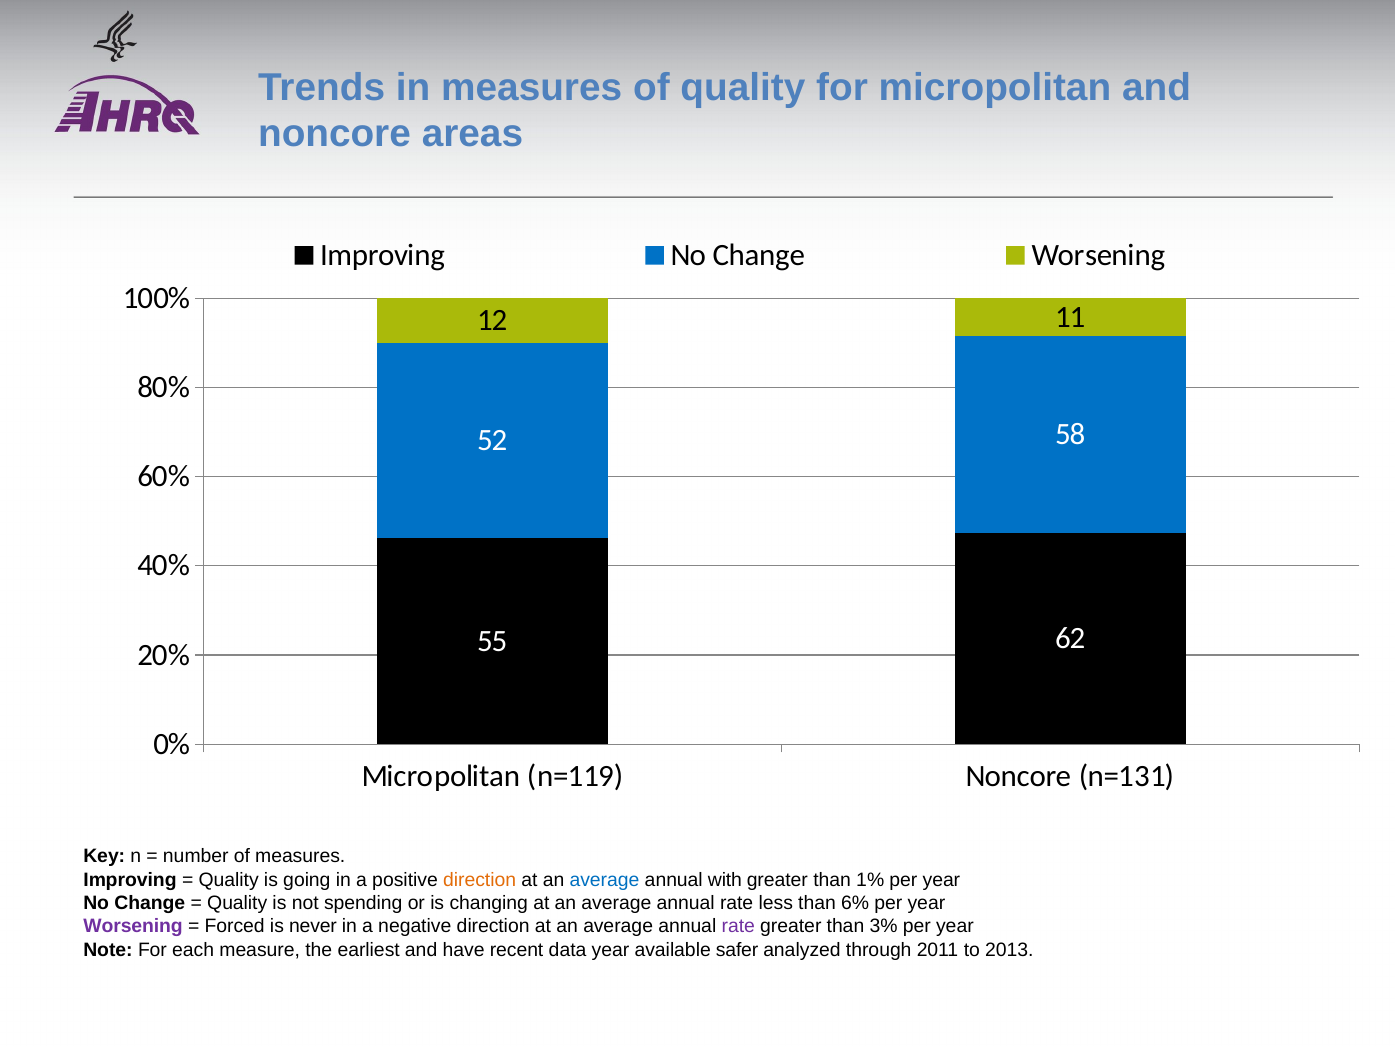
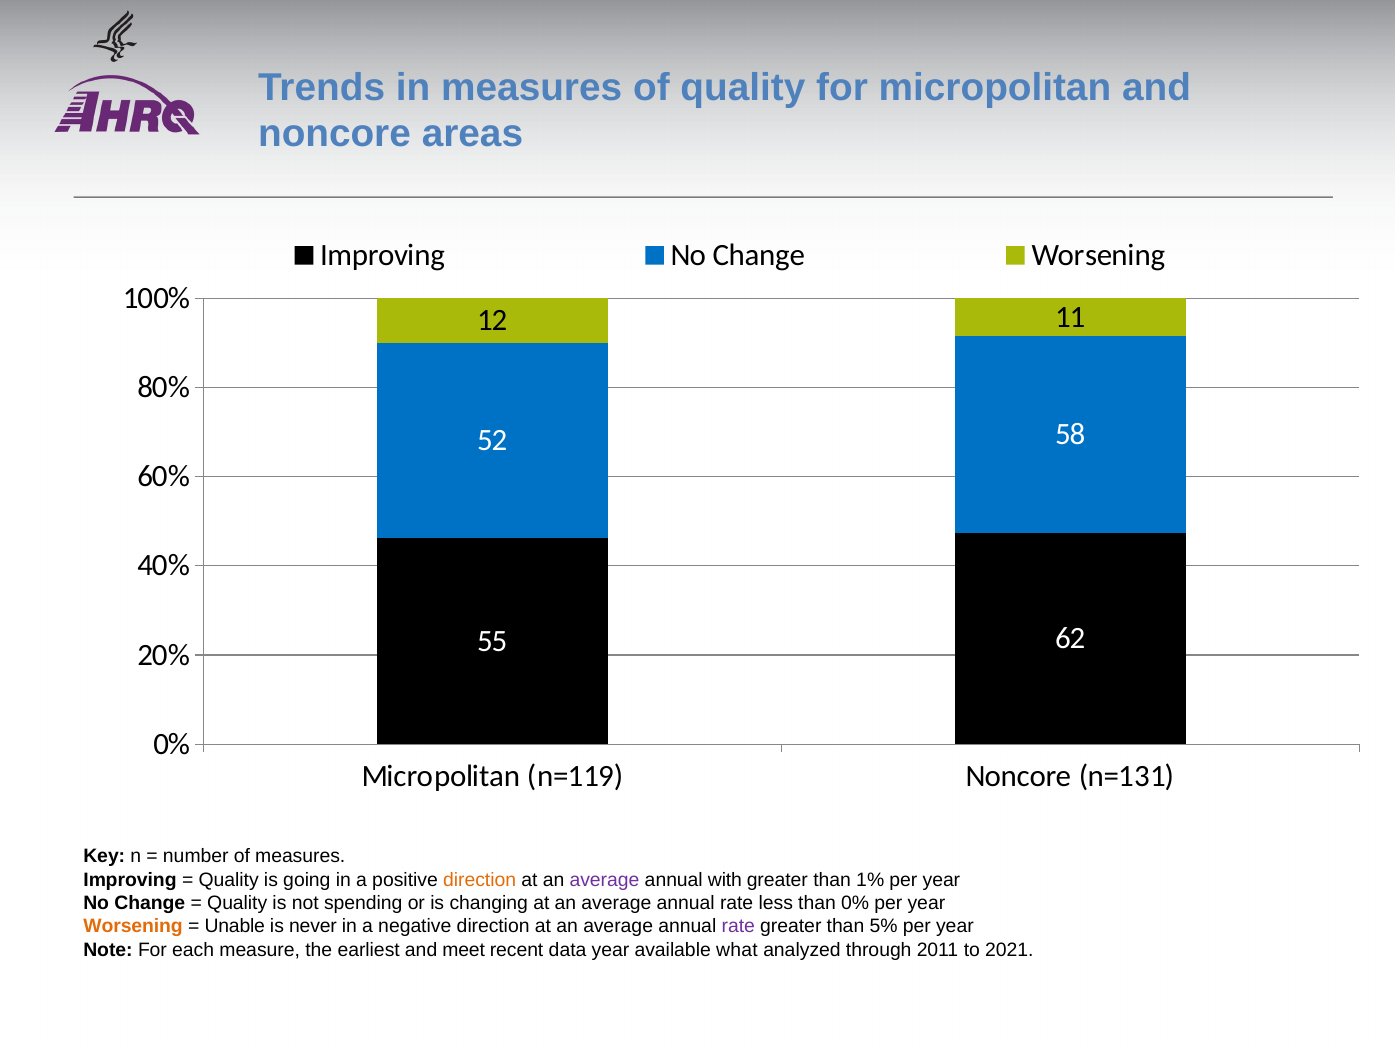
average at (605, 880) colour: blue -> purple
than 6%: 6% -> 0%
Worsening at (133, 927) colour: purple -> orange
Forced: Forced -> Unable
3%: 3% -> 5%
have: have -> meet
safer: safer -> what
2013: 2013 -> 2021
